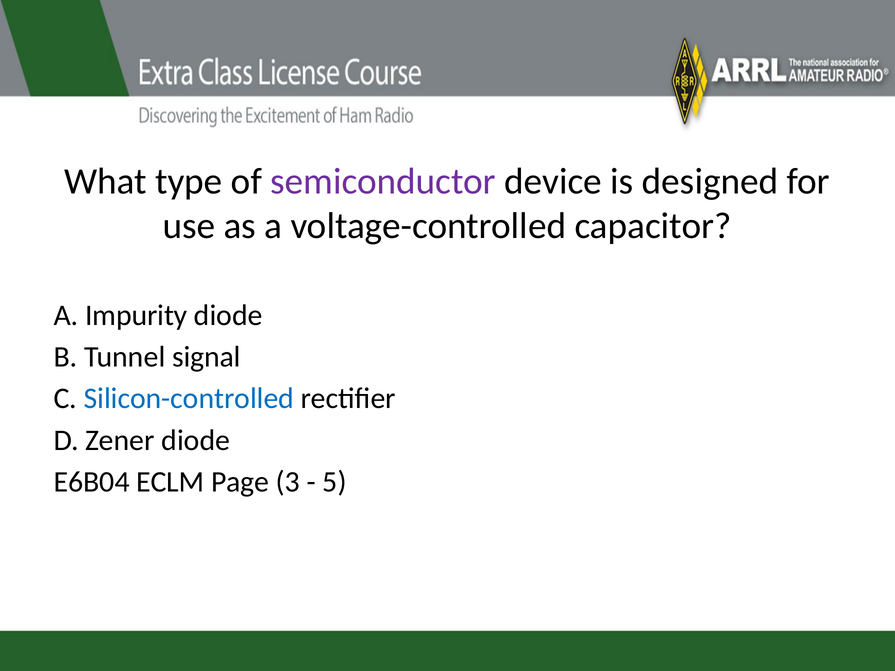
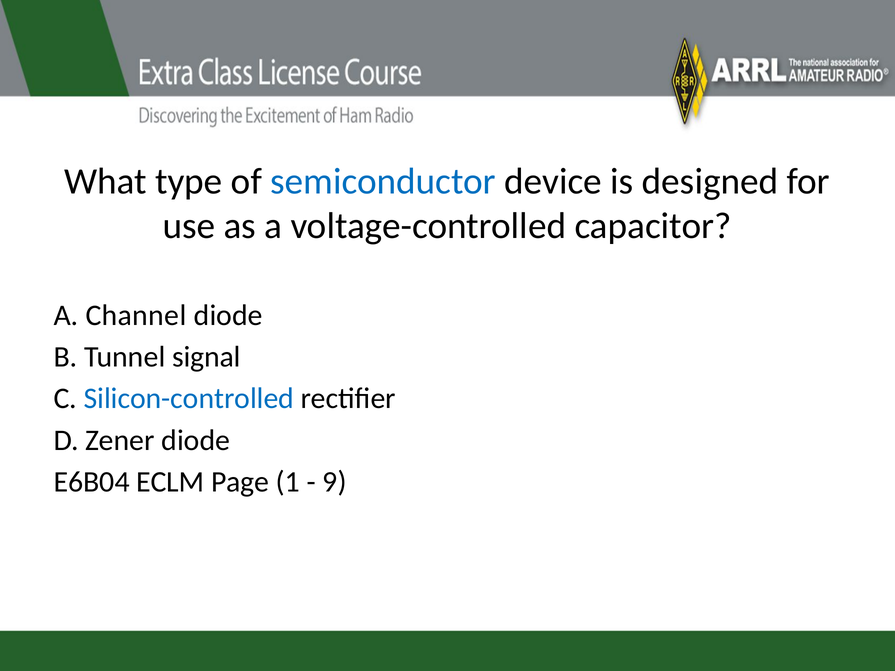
semiconductor colour: purple -> blue
Impurity: Impurity -> Channel
3: 3 -> 1
5: 5 -> 9
